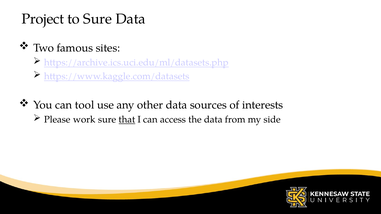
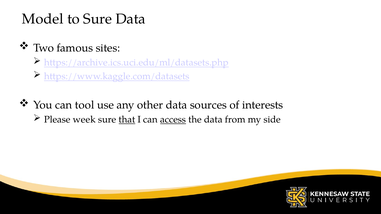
Project: Project -> Model
work: work -> week
access underline: none -> present
